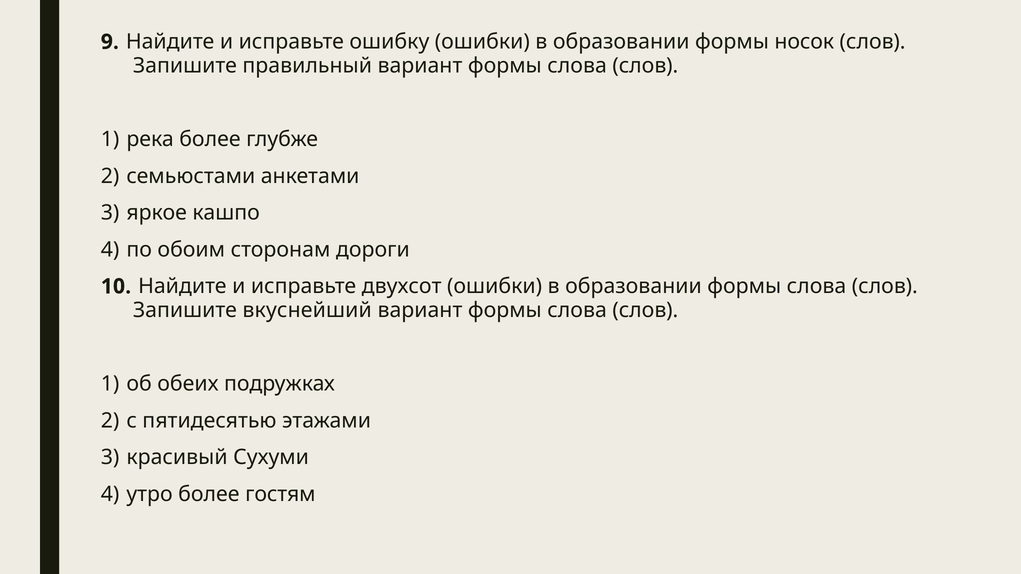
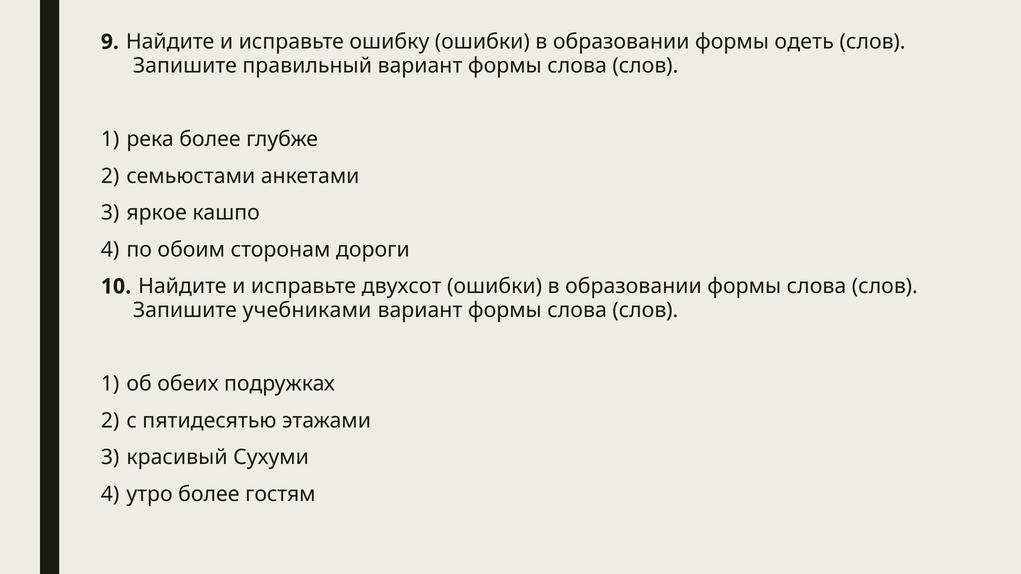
носок: носок -> одеть
вкуснейший: вкуснейший -> учебниками
